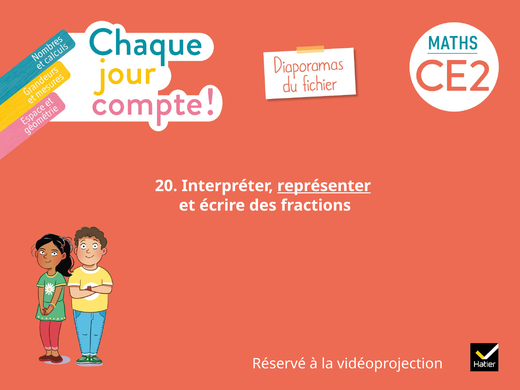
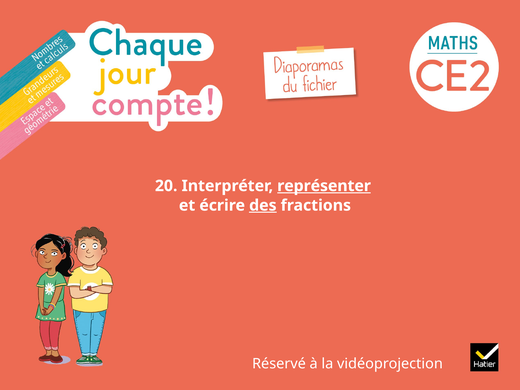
des underline: none -> present
